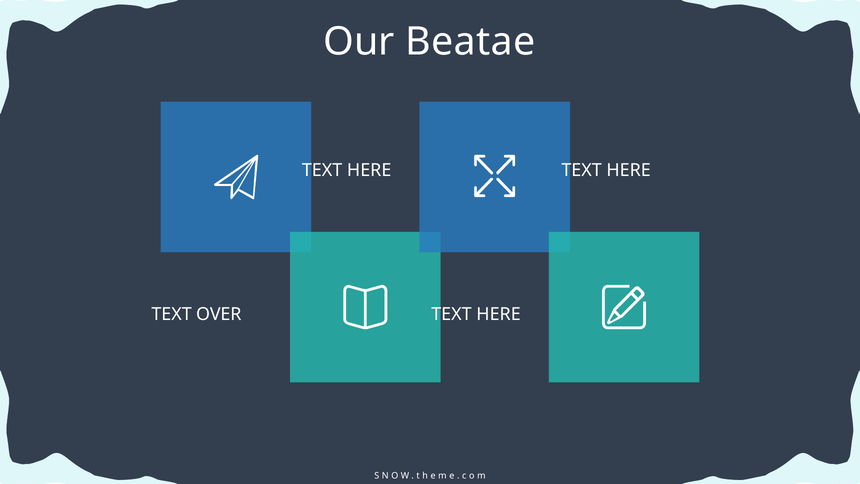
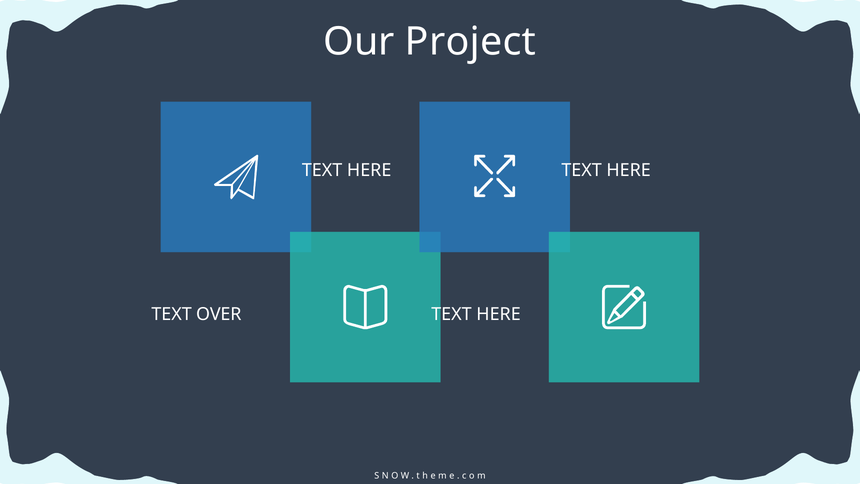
Beatae: Beatae -> Project
